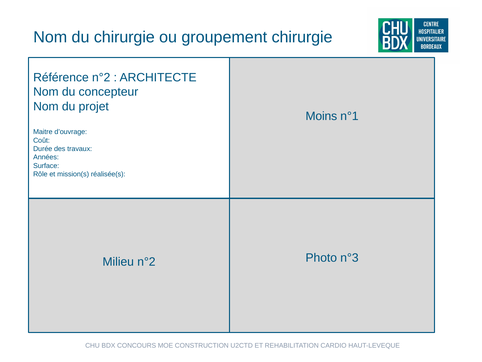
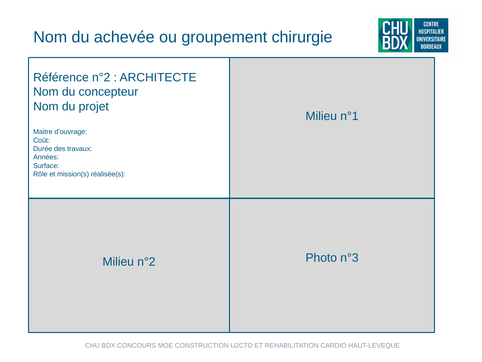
du chirurgie: chirurgie -> achevée
Moins at (321, 116): Moins -> Milieu
